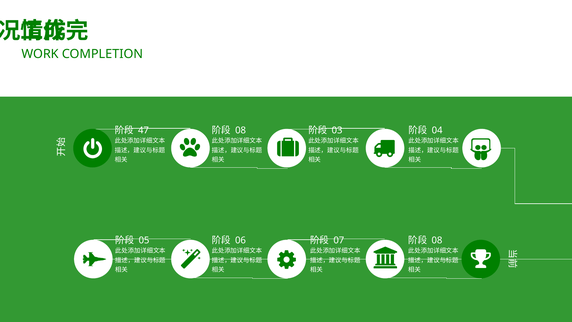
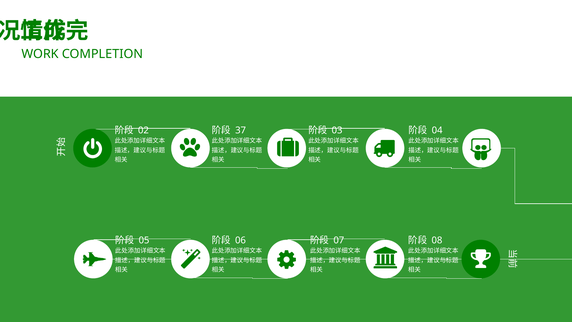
47: 47 -> 02
08 at (241, 130): 08 -> 37
